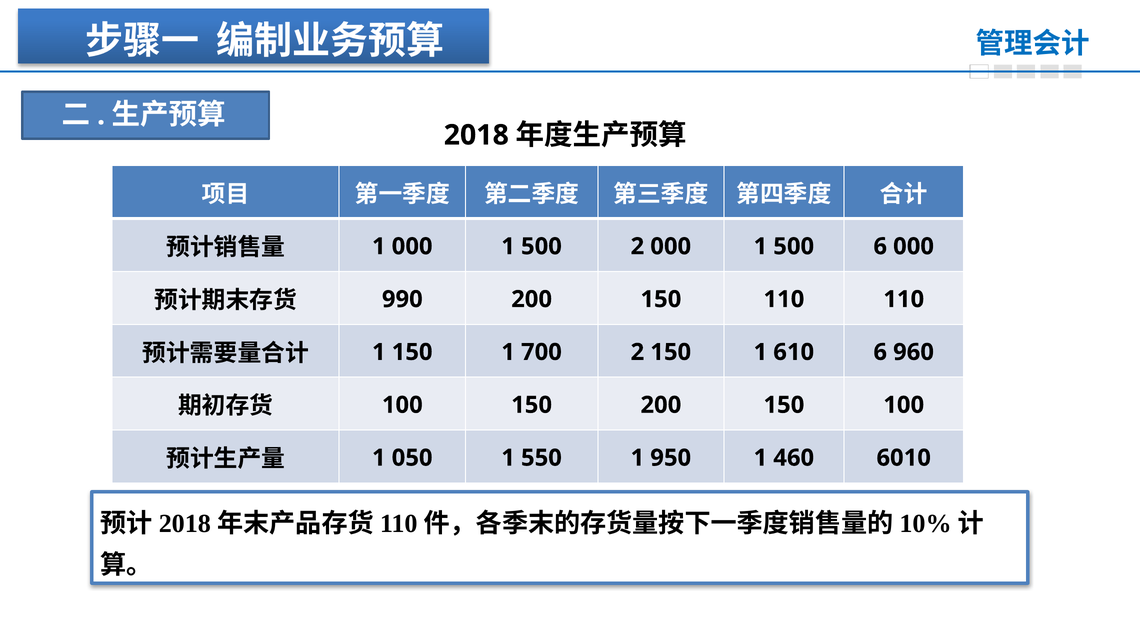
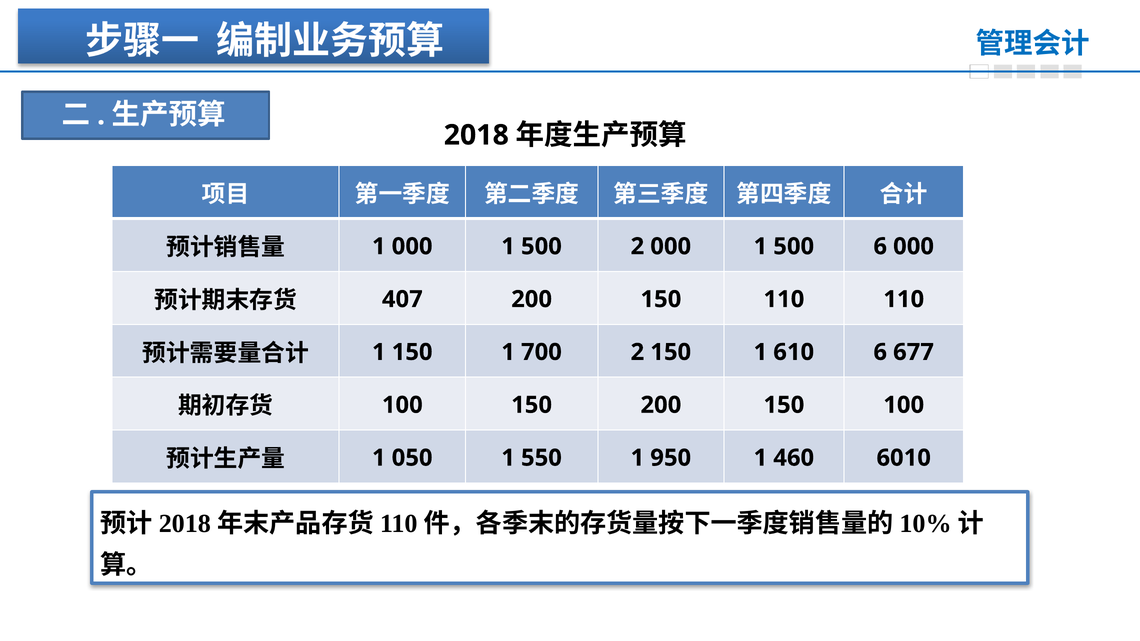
990: 990 -> 407
960: 960 -> 677
